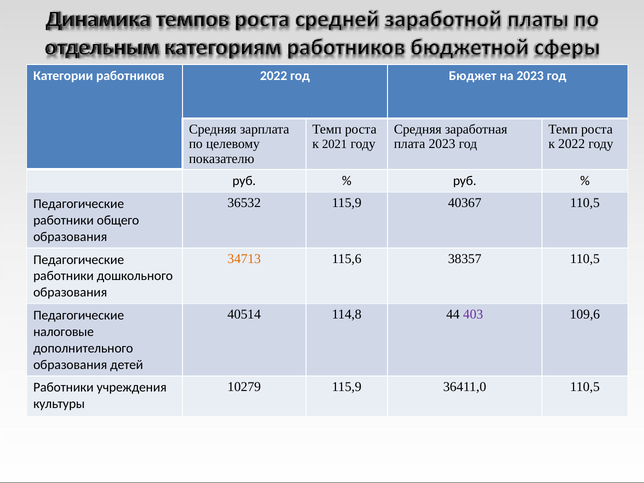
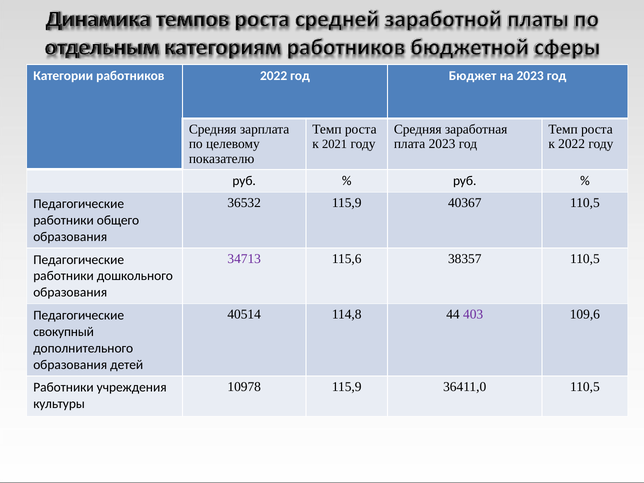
34713 colour: orange -> purple
налоговые: налоговые -> свокупный
10279: 10279 -> 10978
